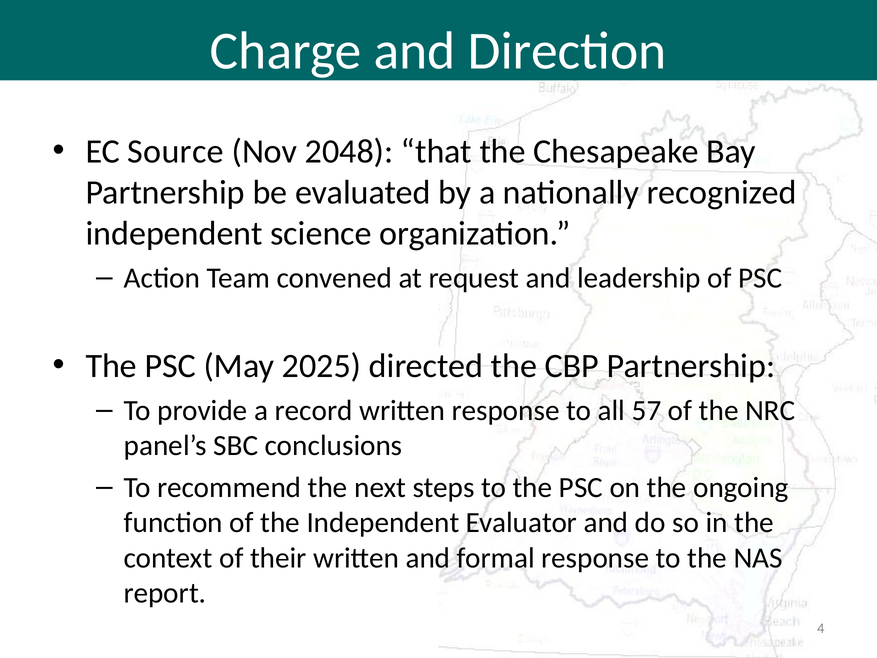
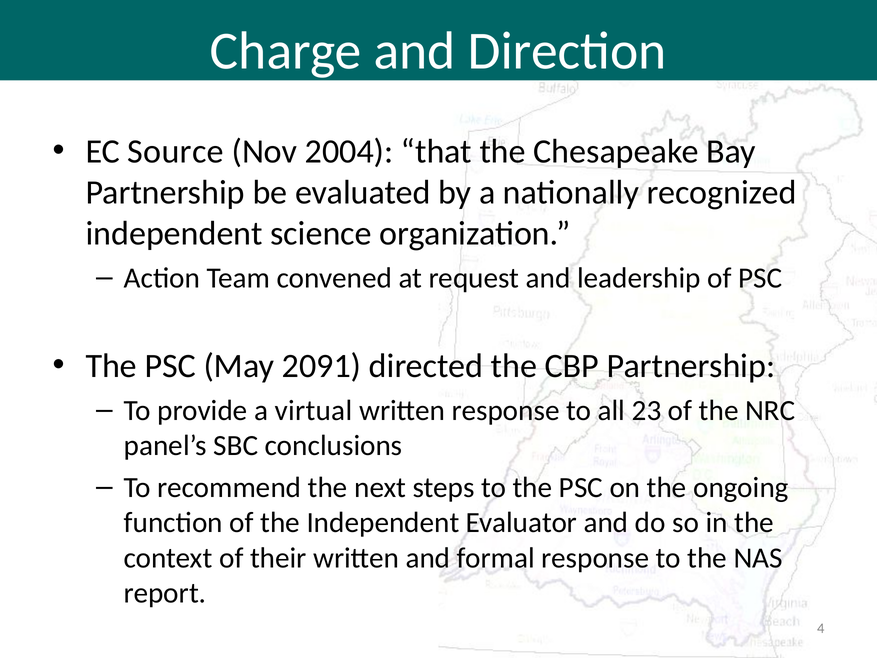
2048: 2048 -> 2004
2025: 2025 -> 2091
record: record -> virtual
57: 57 -> 23
